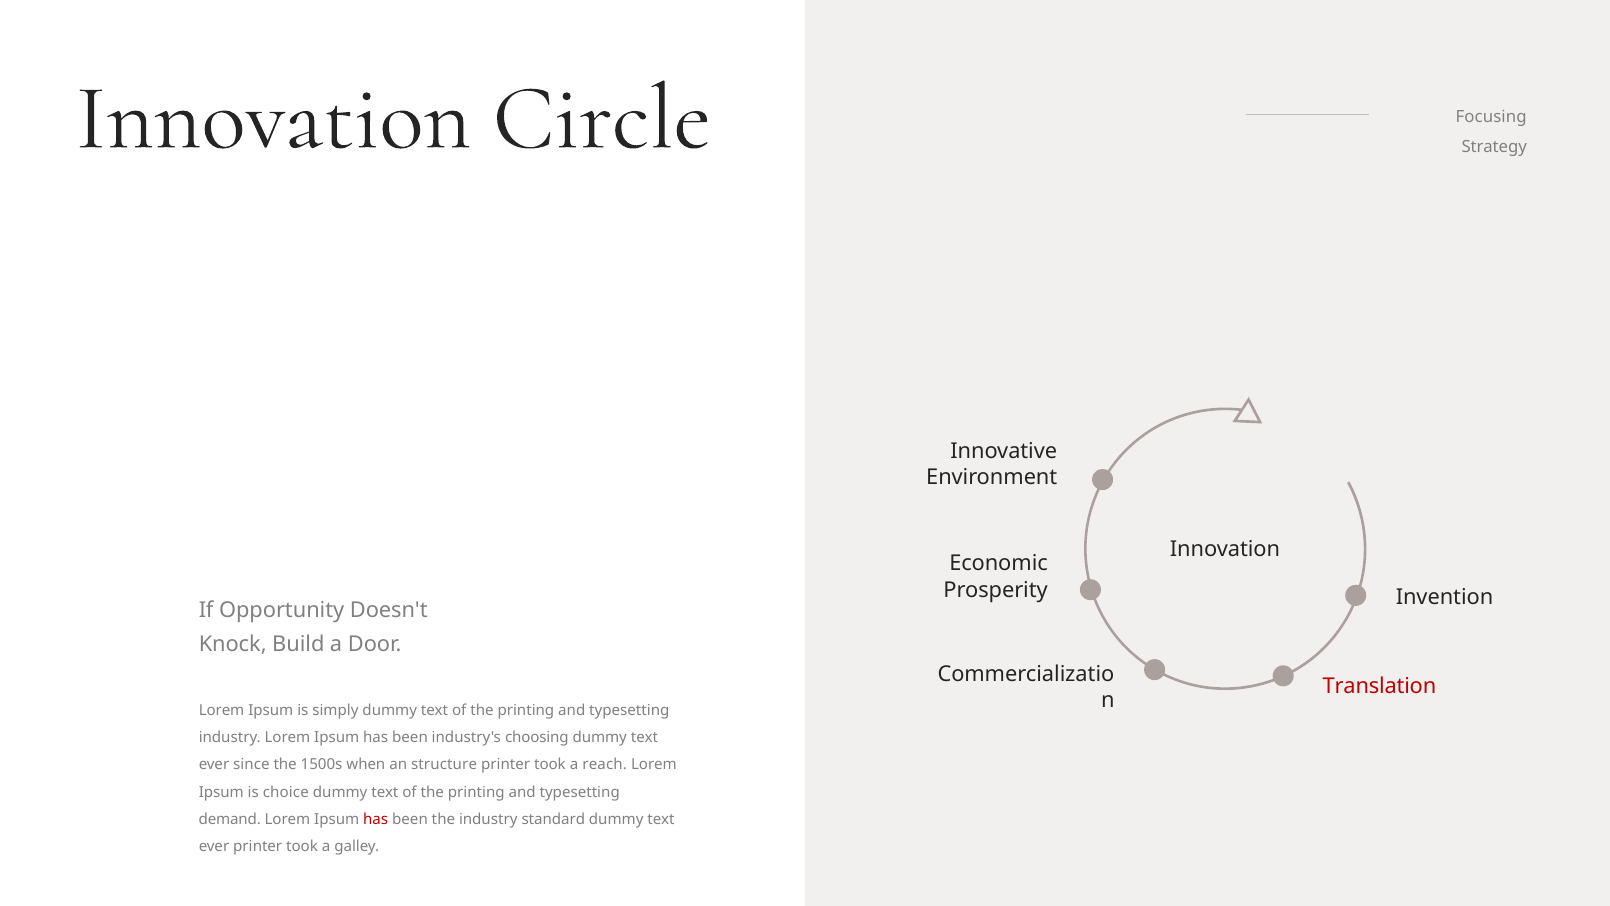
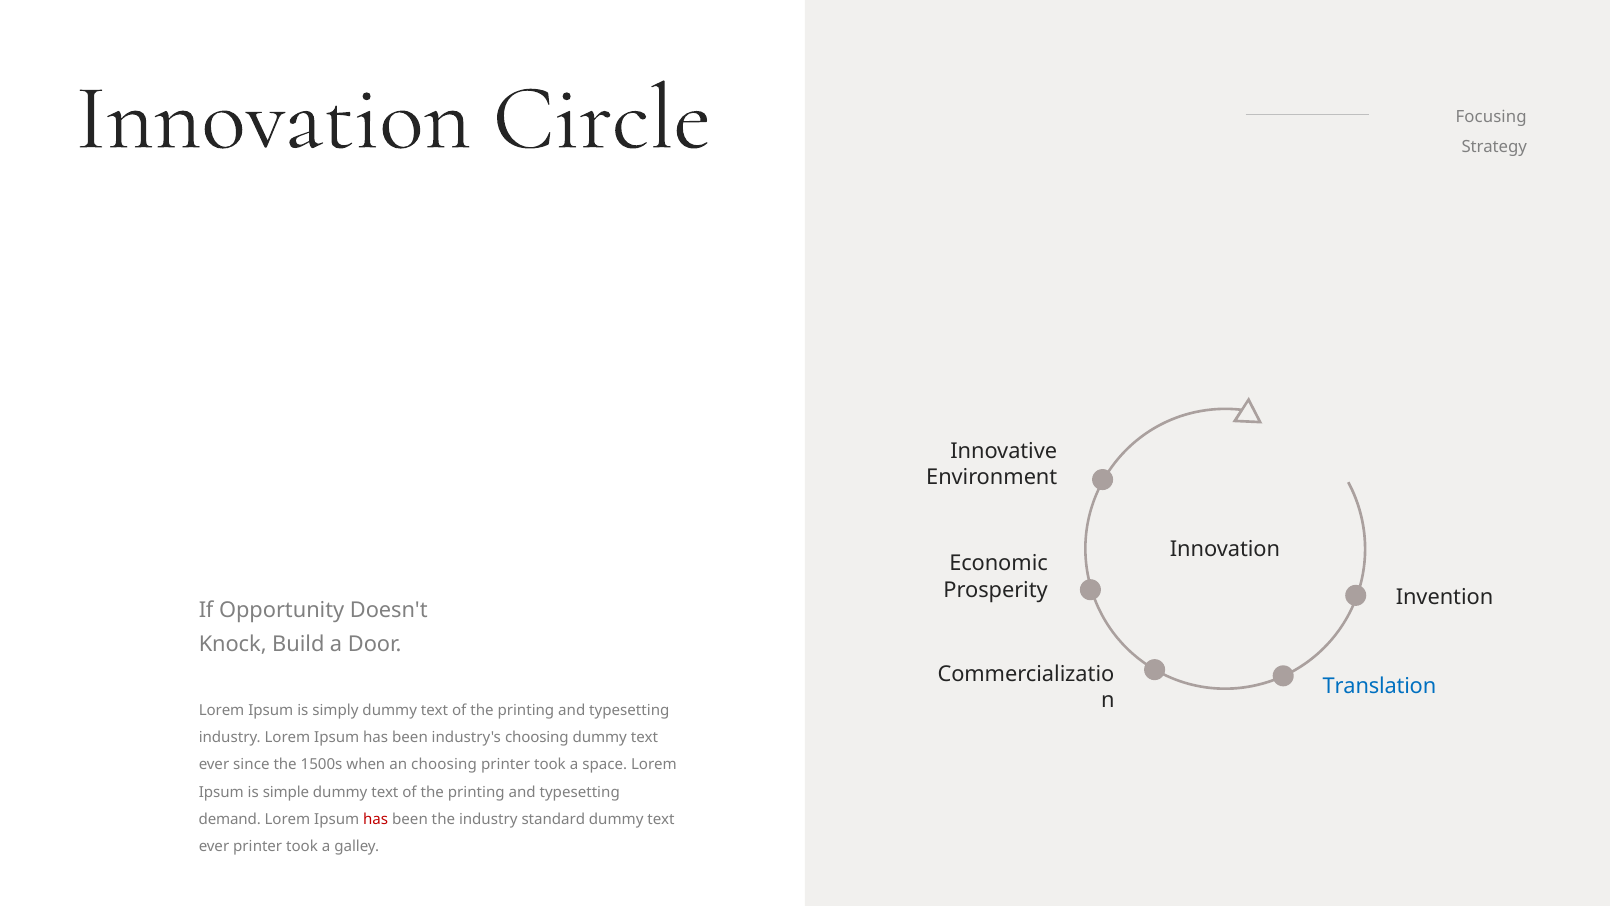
Translation colour: red -> blue
an structure: structure -> choosing
reach: reach -> space
choice: choice -> simple
